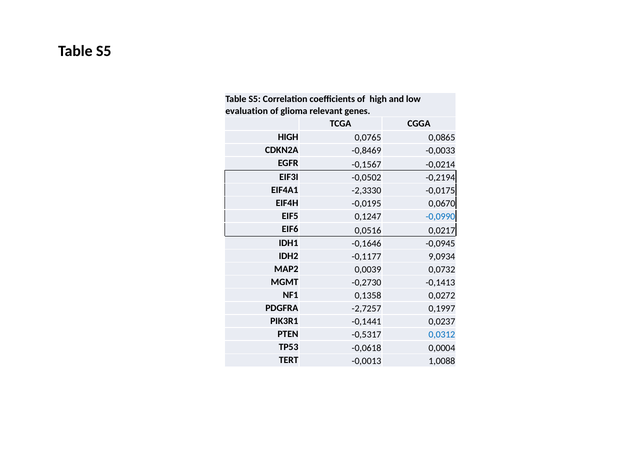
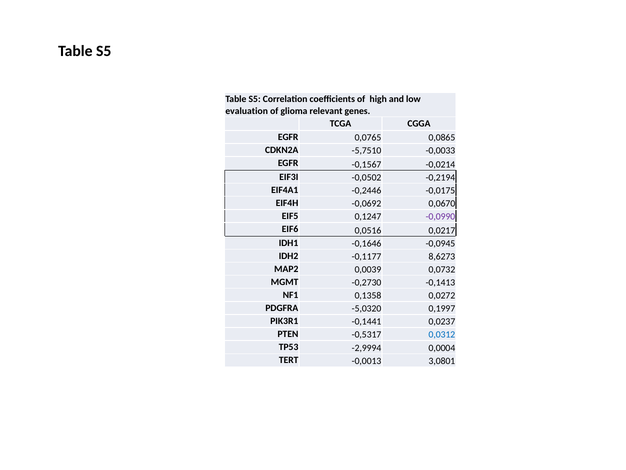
HIGH at (288, 137): HIGH -> EGFR
-0,8469: -0,8469 -> -5,7510
-2,3330: -2,3330 -> -0,2446
-0,0195: -0,0195 -> -0,0692
-0,0990 colour: blue -> purple
9,0934: 9,0934 -> 8,6273
-2,7257: -2,7257 -> -5,0320
-0,0618: -0,0618 -> -2,9994
1,0088: 1,0088 -> 3,0801
